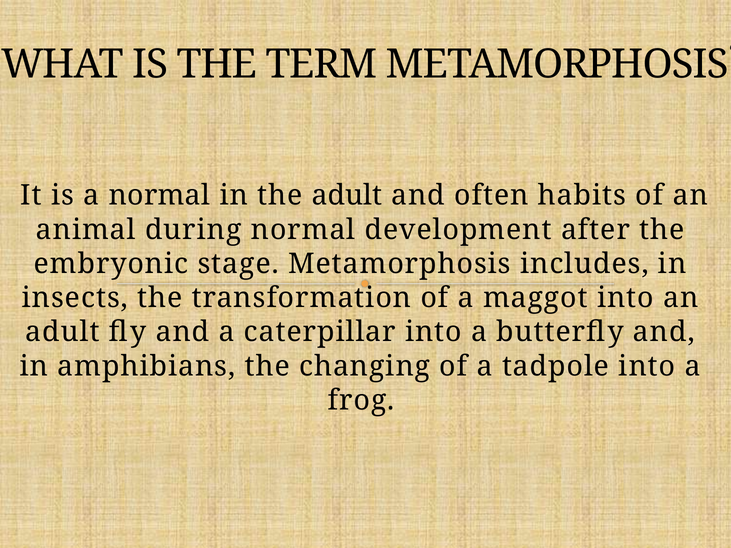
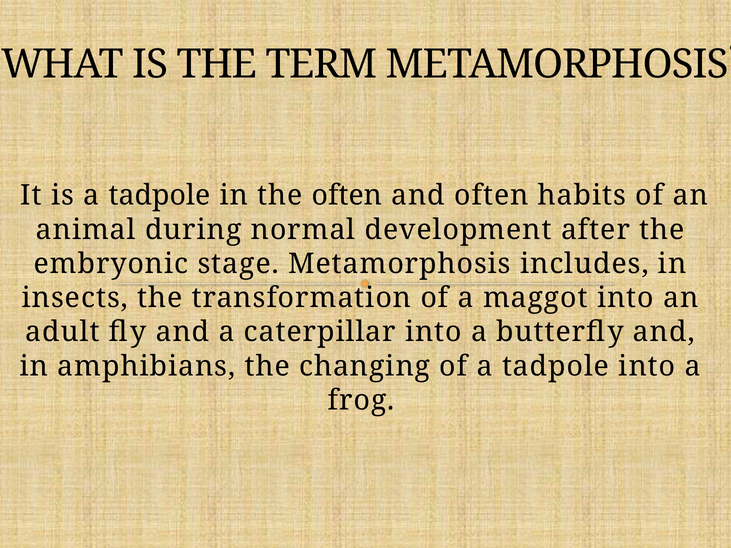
is a normal: normal -> tadpole
the adult: adult -> often
